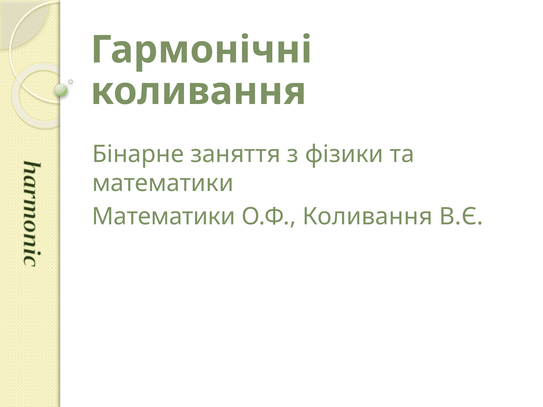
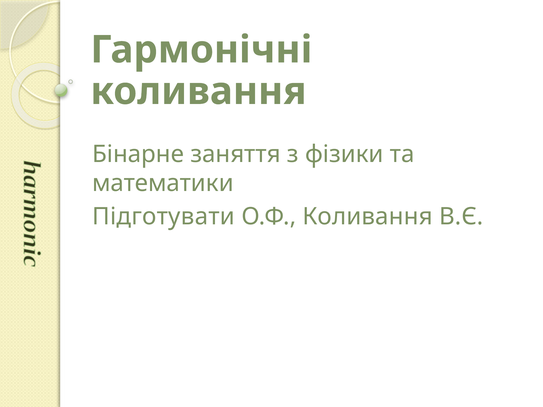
Математики at (164, 217): Математики -> Підготувати
